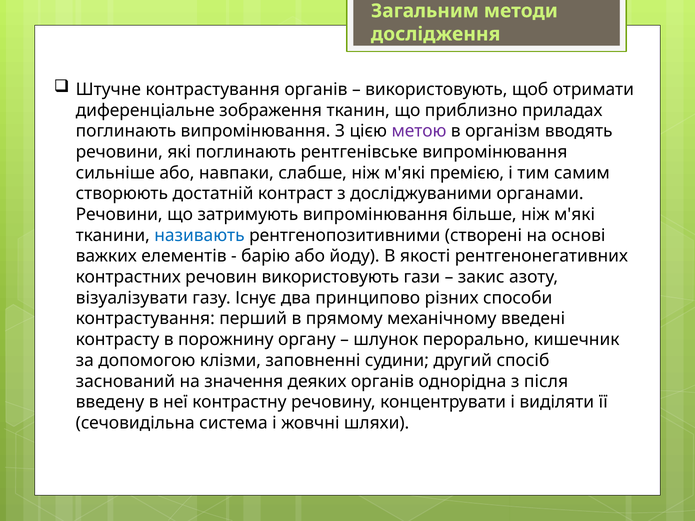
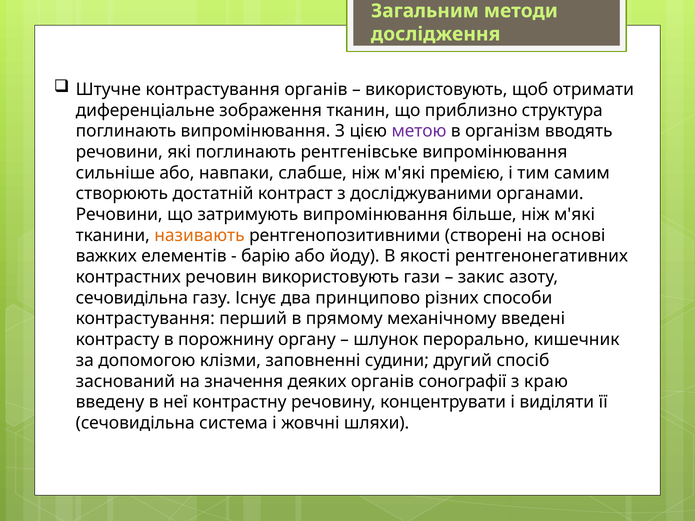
приладах: приладах -> структура
називають colour: blue -> orange
візуалізувати at (132, 298): візуалізувати -> сечовидільна
однорідна: однорідна -> сонографії
після: після -> краю
